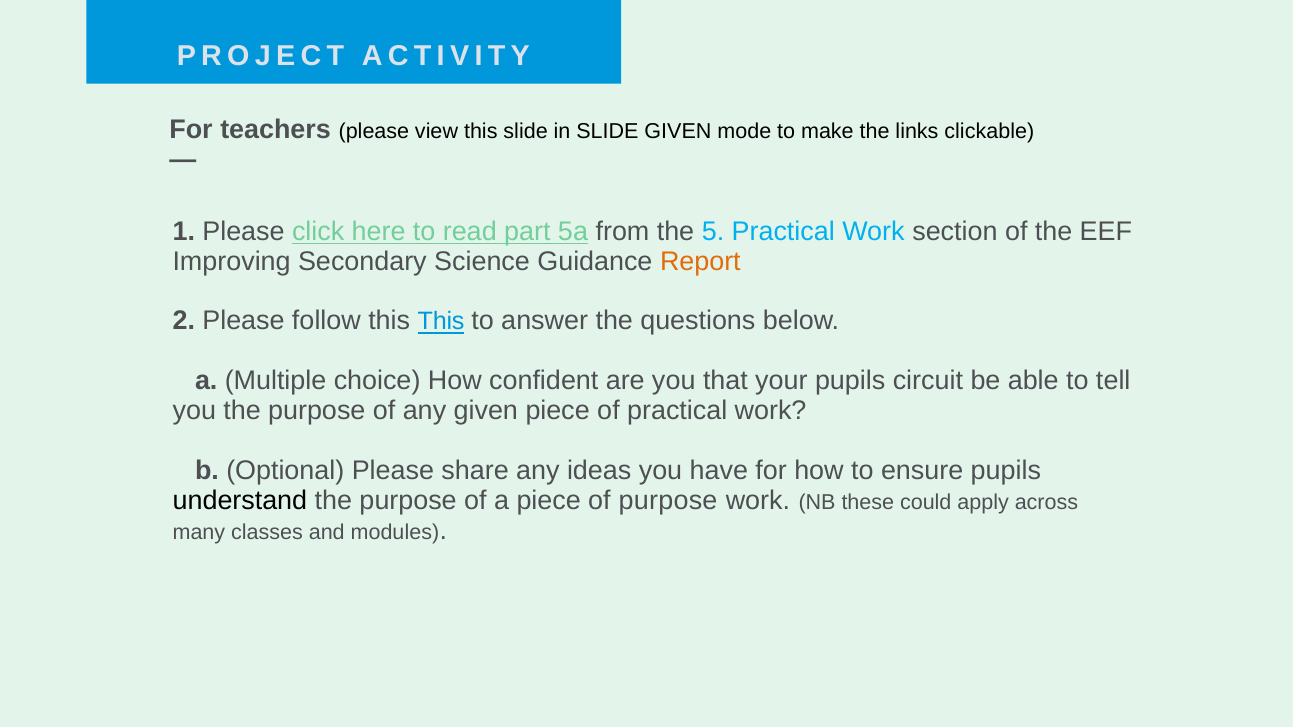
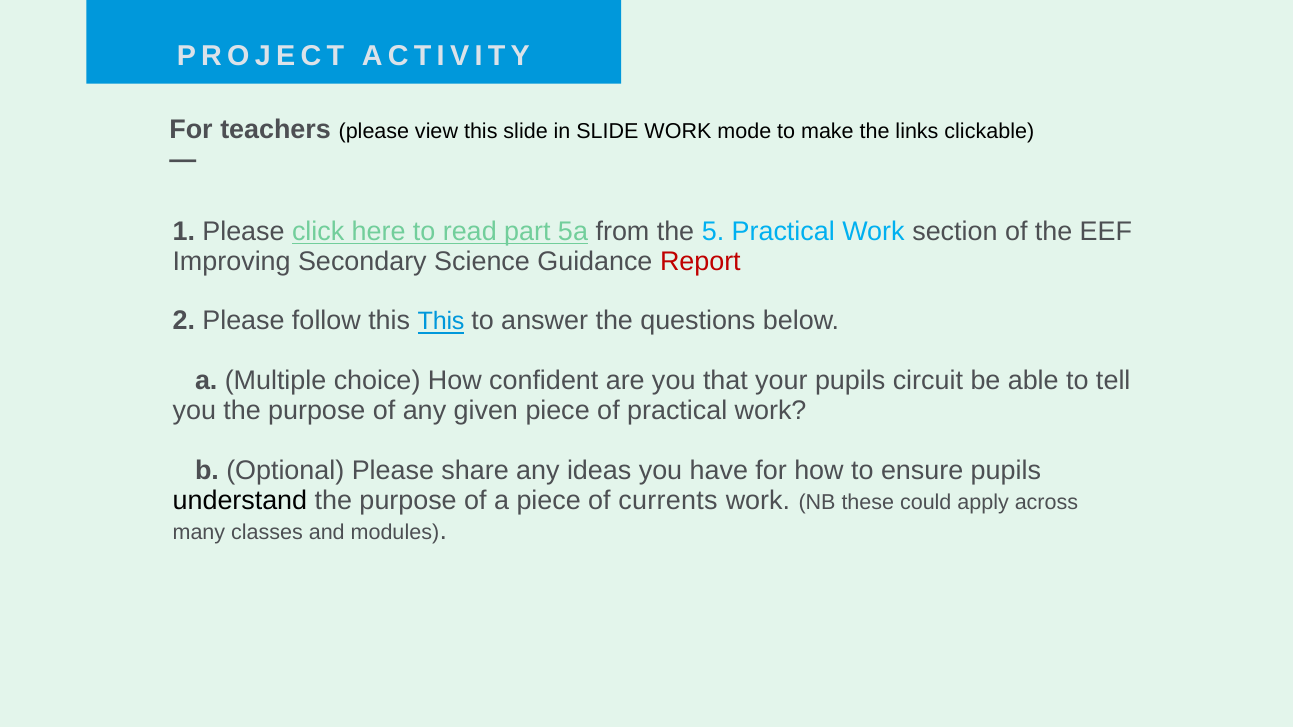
SLIDE GIVEN: GIVEN -> WORK
Report colour: orange -> red
of purpose: purpose -> currents
